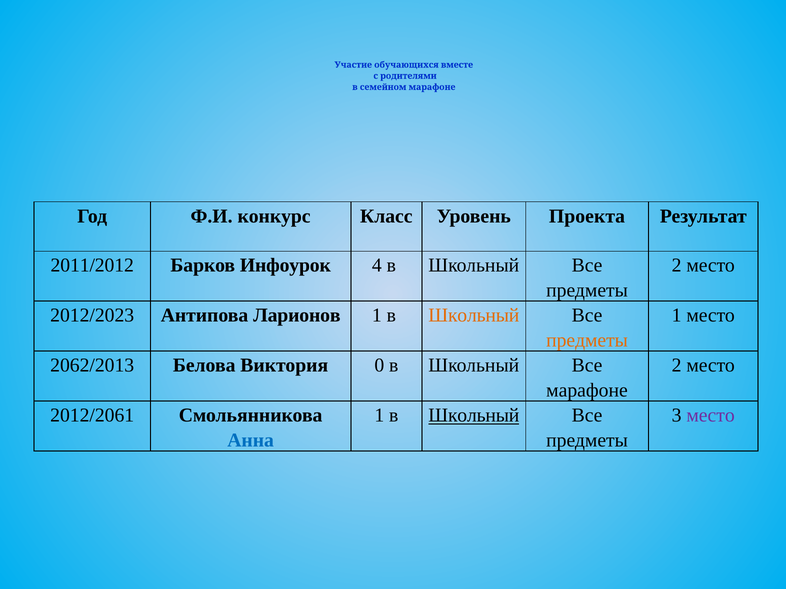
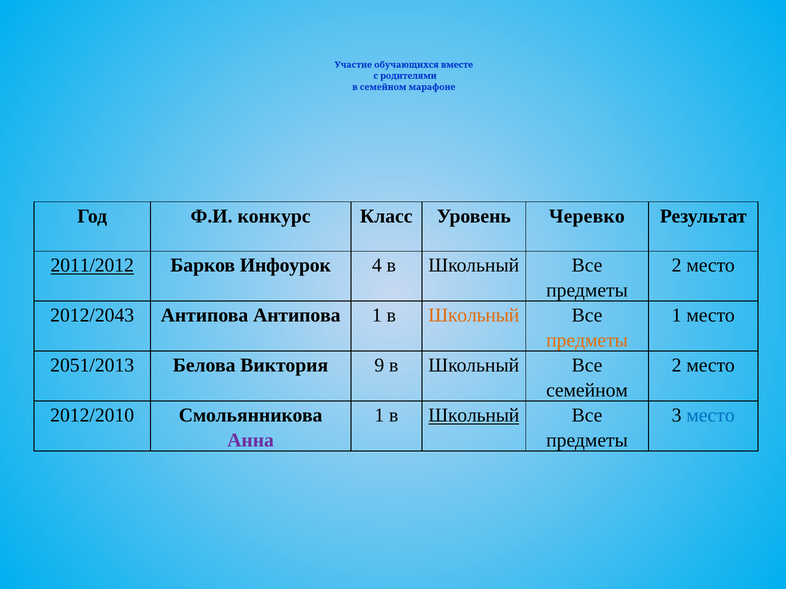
Проекта: Проекта -> Черевко
2011/2012 underline: none -> present
2012/2023: 2012/2023 -> 2012/2043
Антипова Ларионов: Ларионов -> Антипова
2062/2013: 2062/2013 -> 2051/2013
0: 0 -> 9
марафоне at (587, 391): марафоне -> семейном
2012/2061: 2012/2061 -> 2012/2010
место at (711, 416) colour: purple -> blue
Анна colour: blue -> purple
